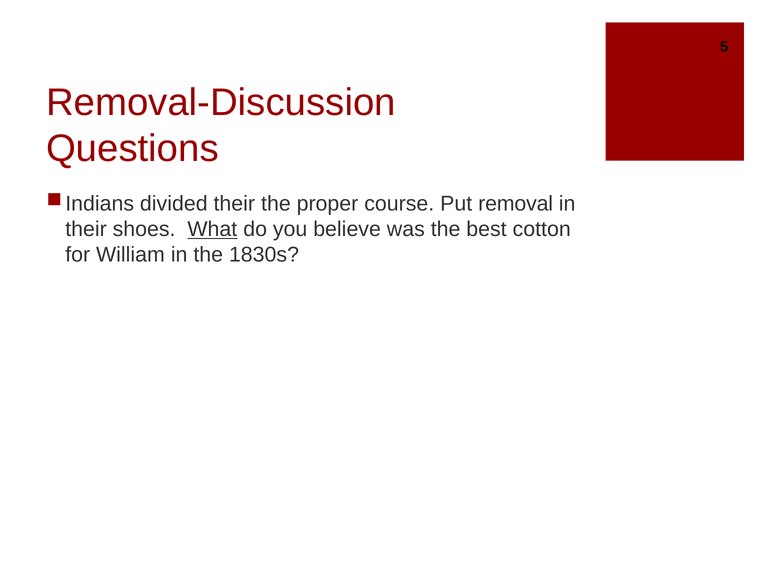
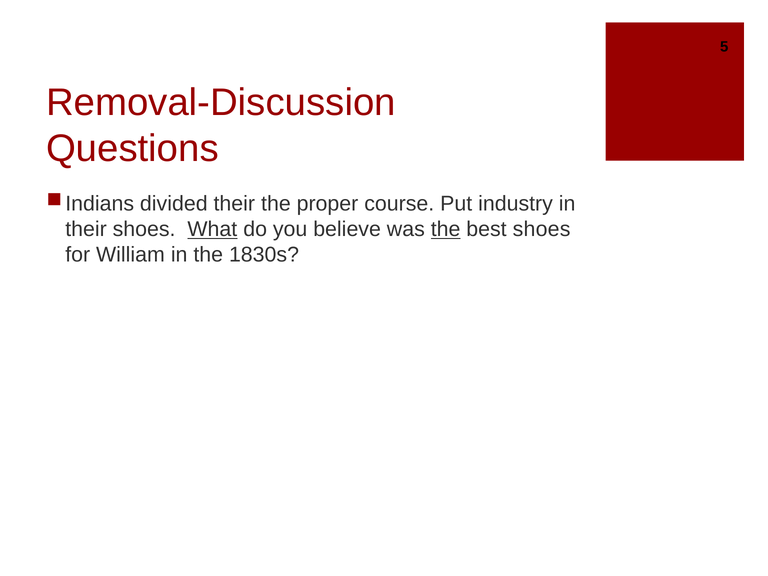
removal: removal -> industry
the at (446, 229) underline: none -> present
best cotton: cotton -> shoes
